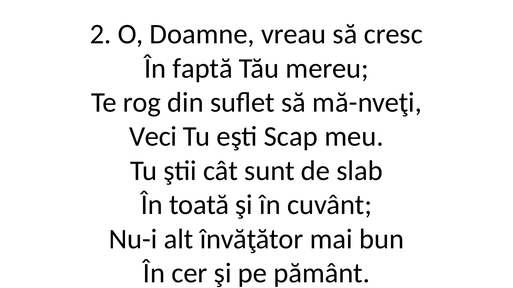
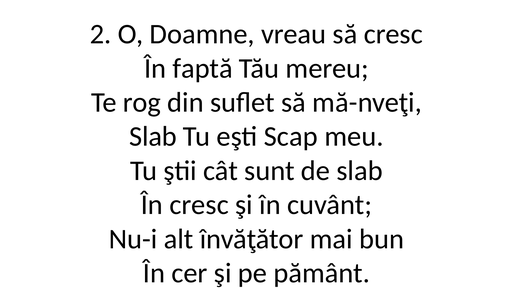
Veci at (153, 137): Veci -> Slab
În toată: toată -> cresc
